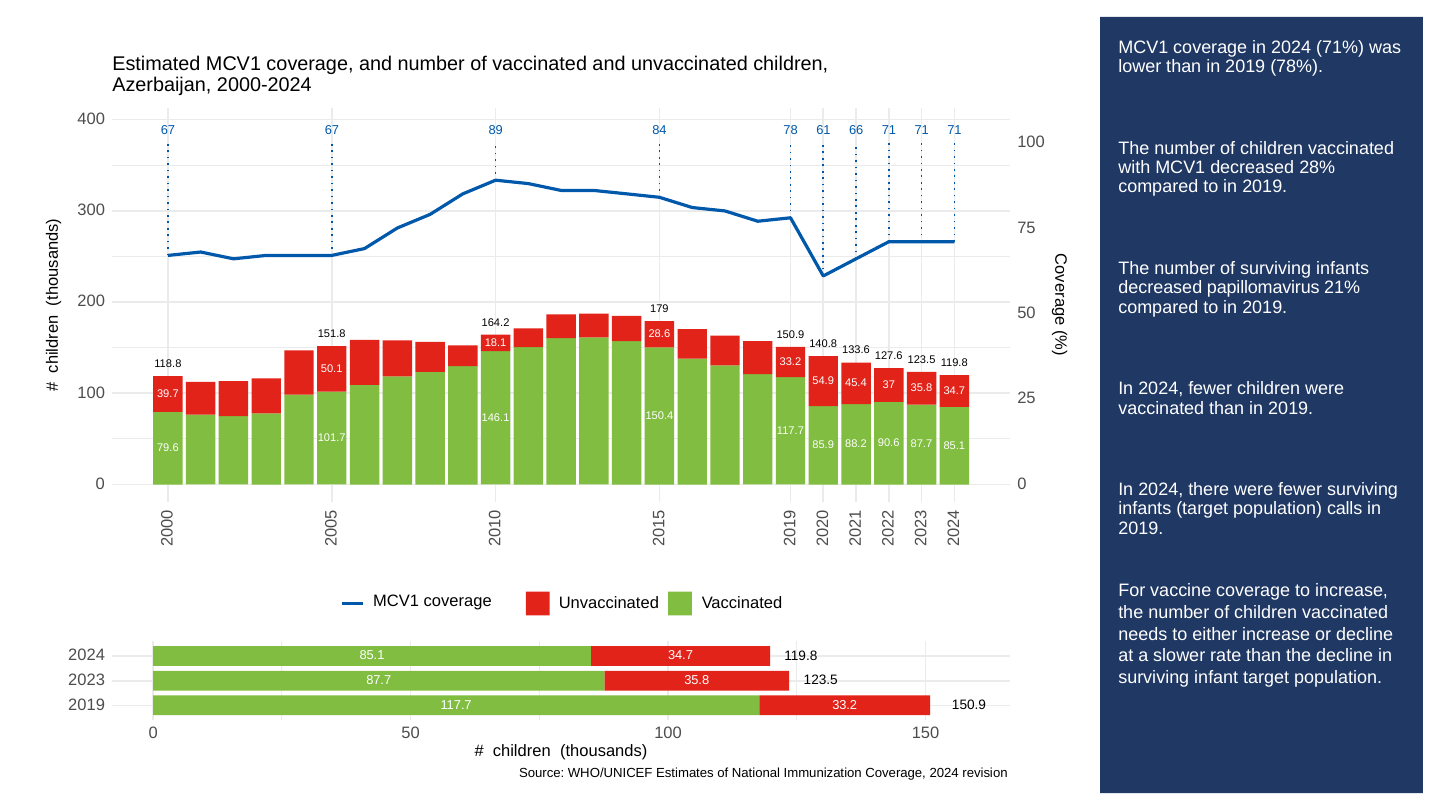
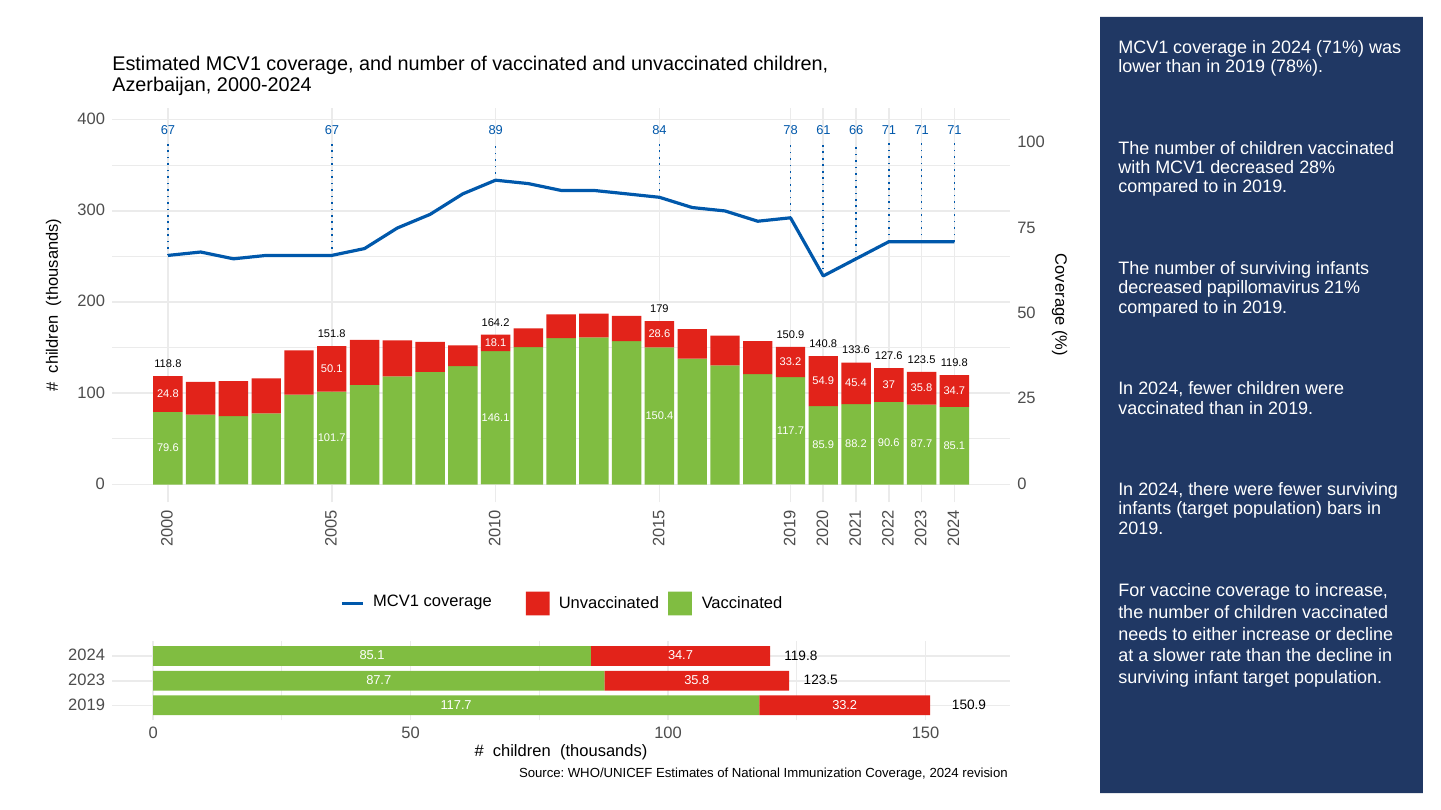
39.7: 39.7 -> 24.8
calls: calls -> bars
